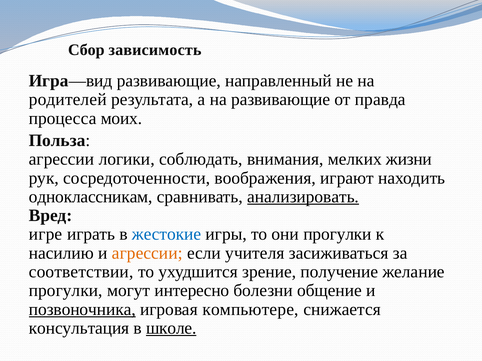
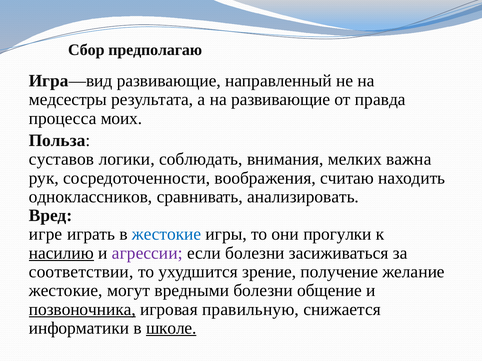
зависимость: зависимость -> предполагаю
родителей: родителей -> медсестры
агрессии at (62, 159): агрессии -> суставов
жизни: жизни -> важна
играют: играют -> считаю
одноклассникам: одноклассникам -> одноклассников
анализировать underline: present -> none
насилию underline: none -> present
агрессии at (147, 253) colour: orange -> purple
если учителя: учителя -> болезни
прогулки at (66, 291): прогулки -> жестокие
интересно: интересно -> вредными
компьютере: компьютере -> правильную
консультация: консультация -> информатики
